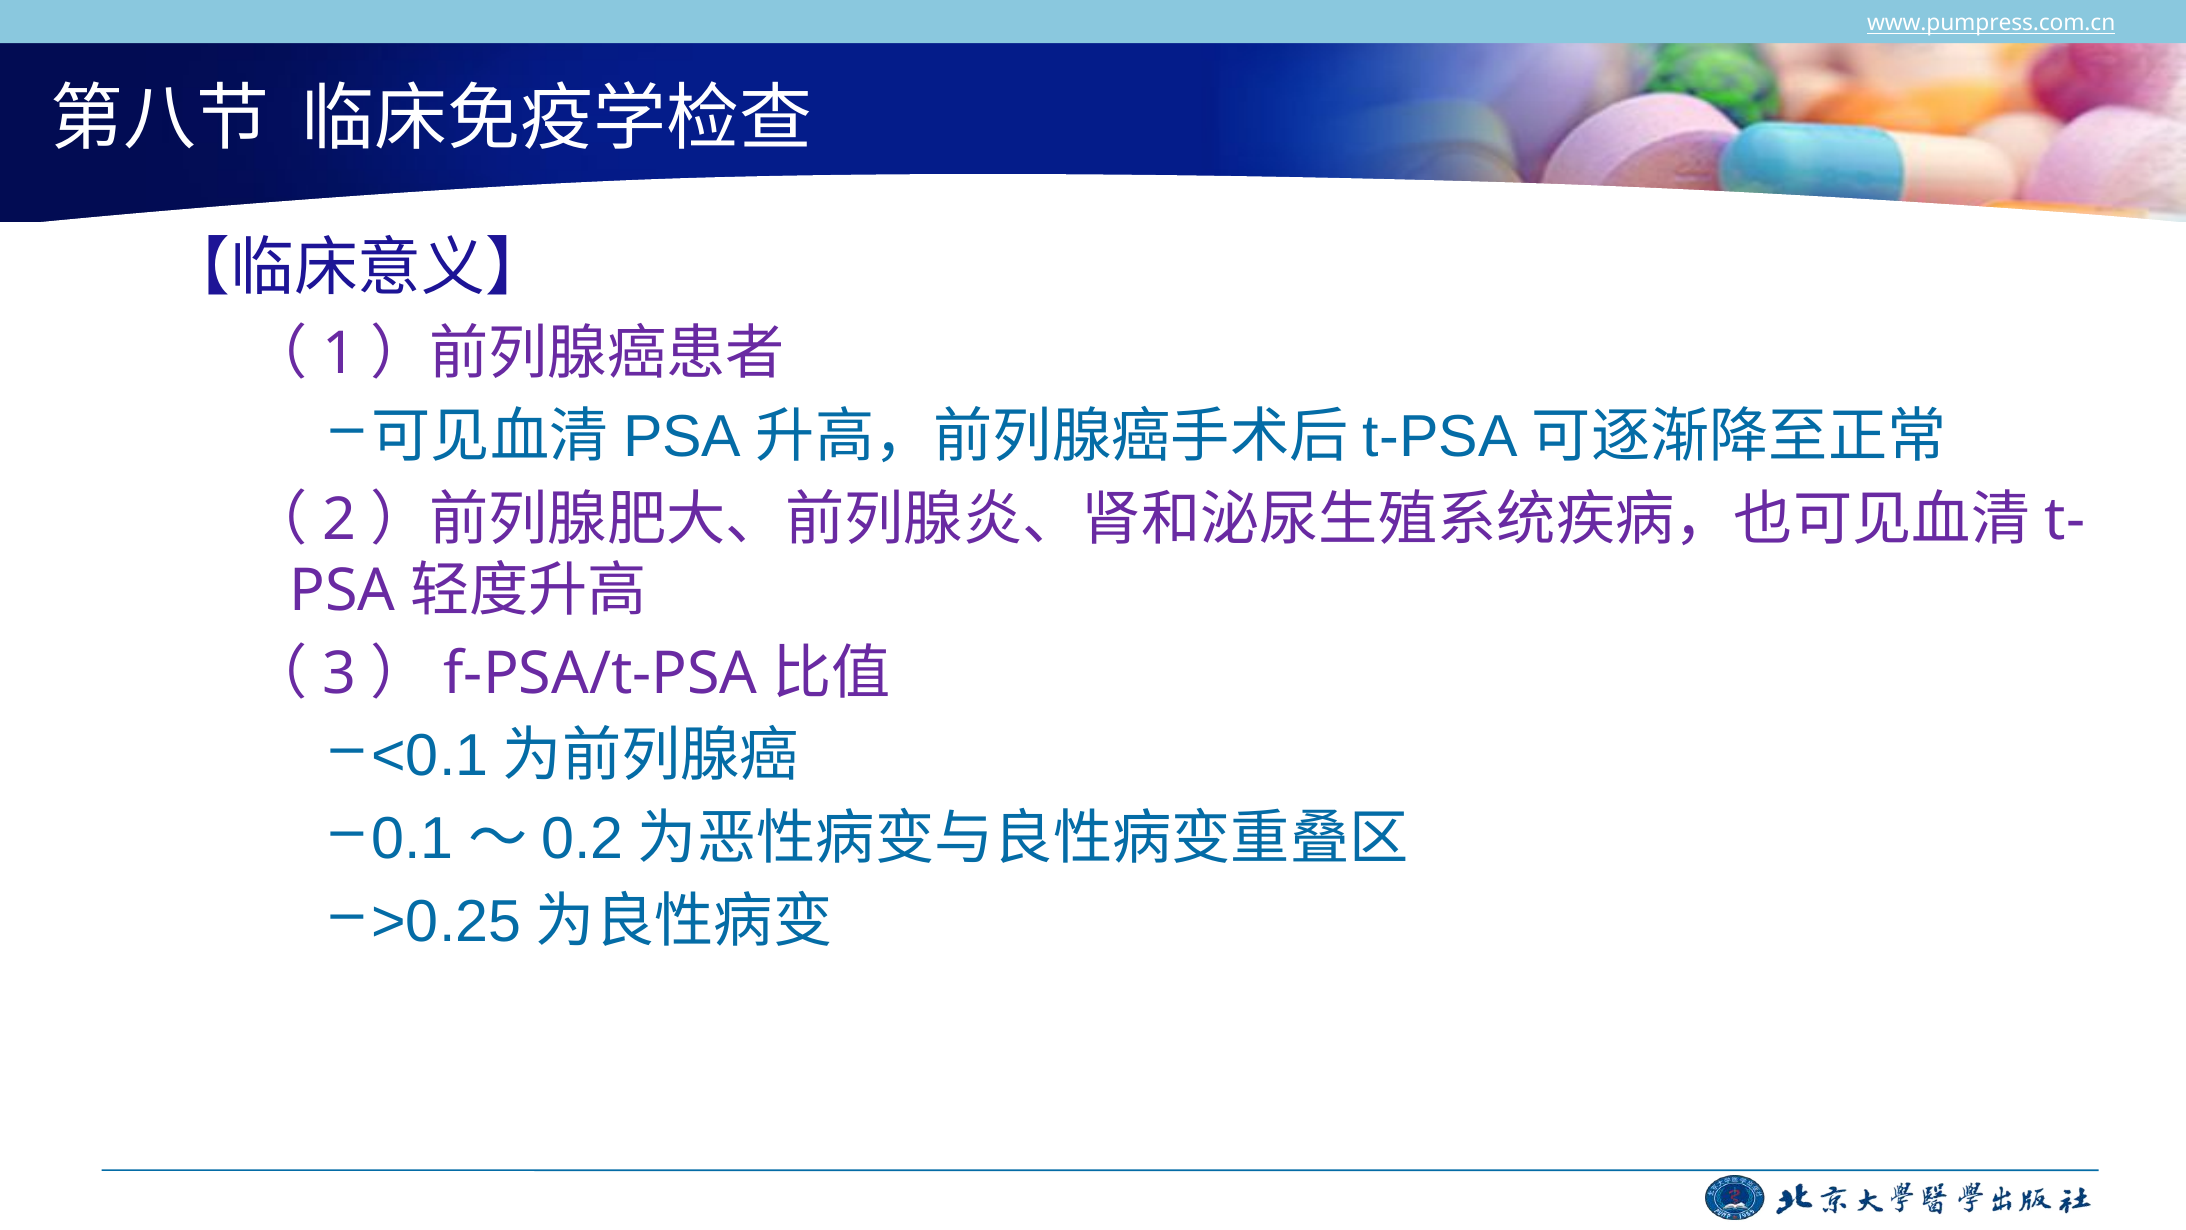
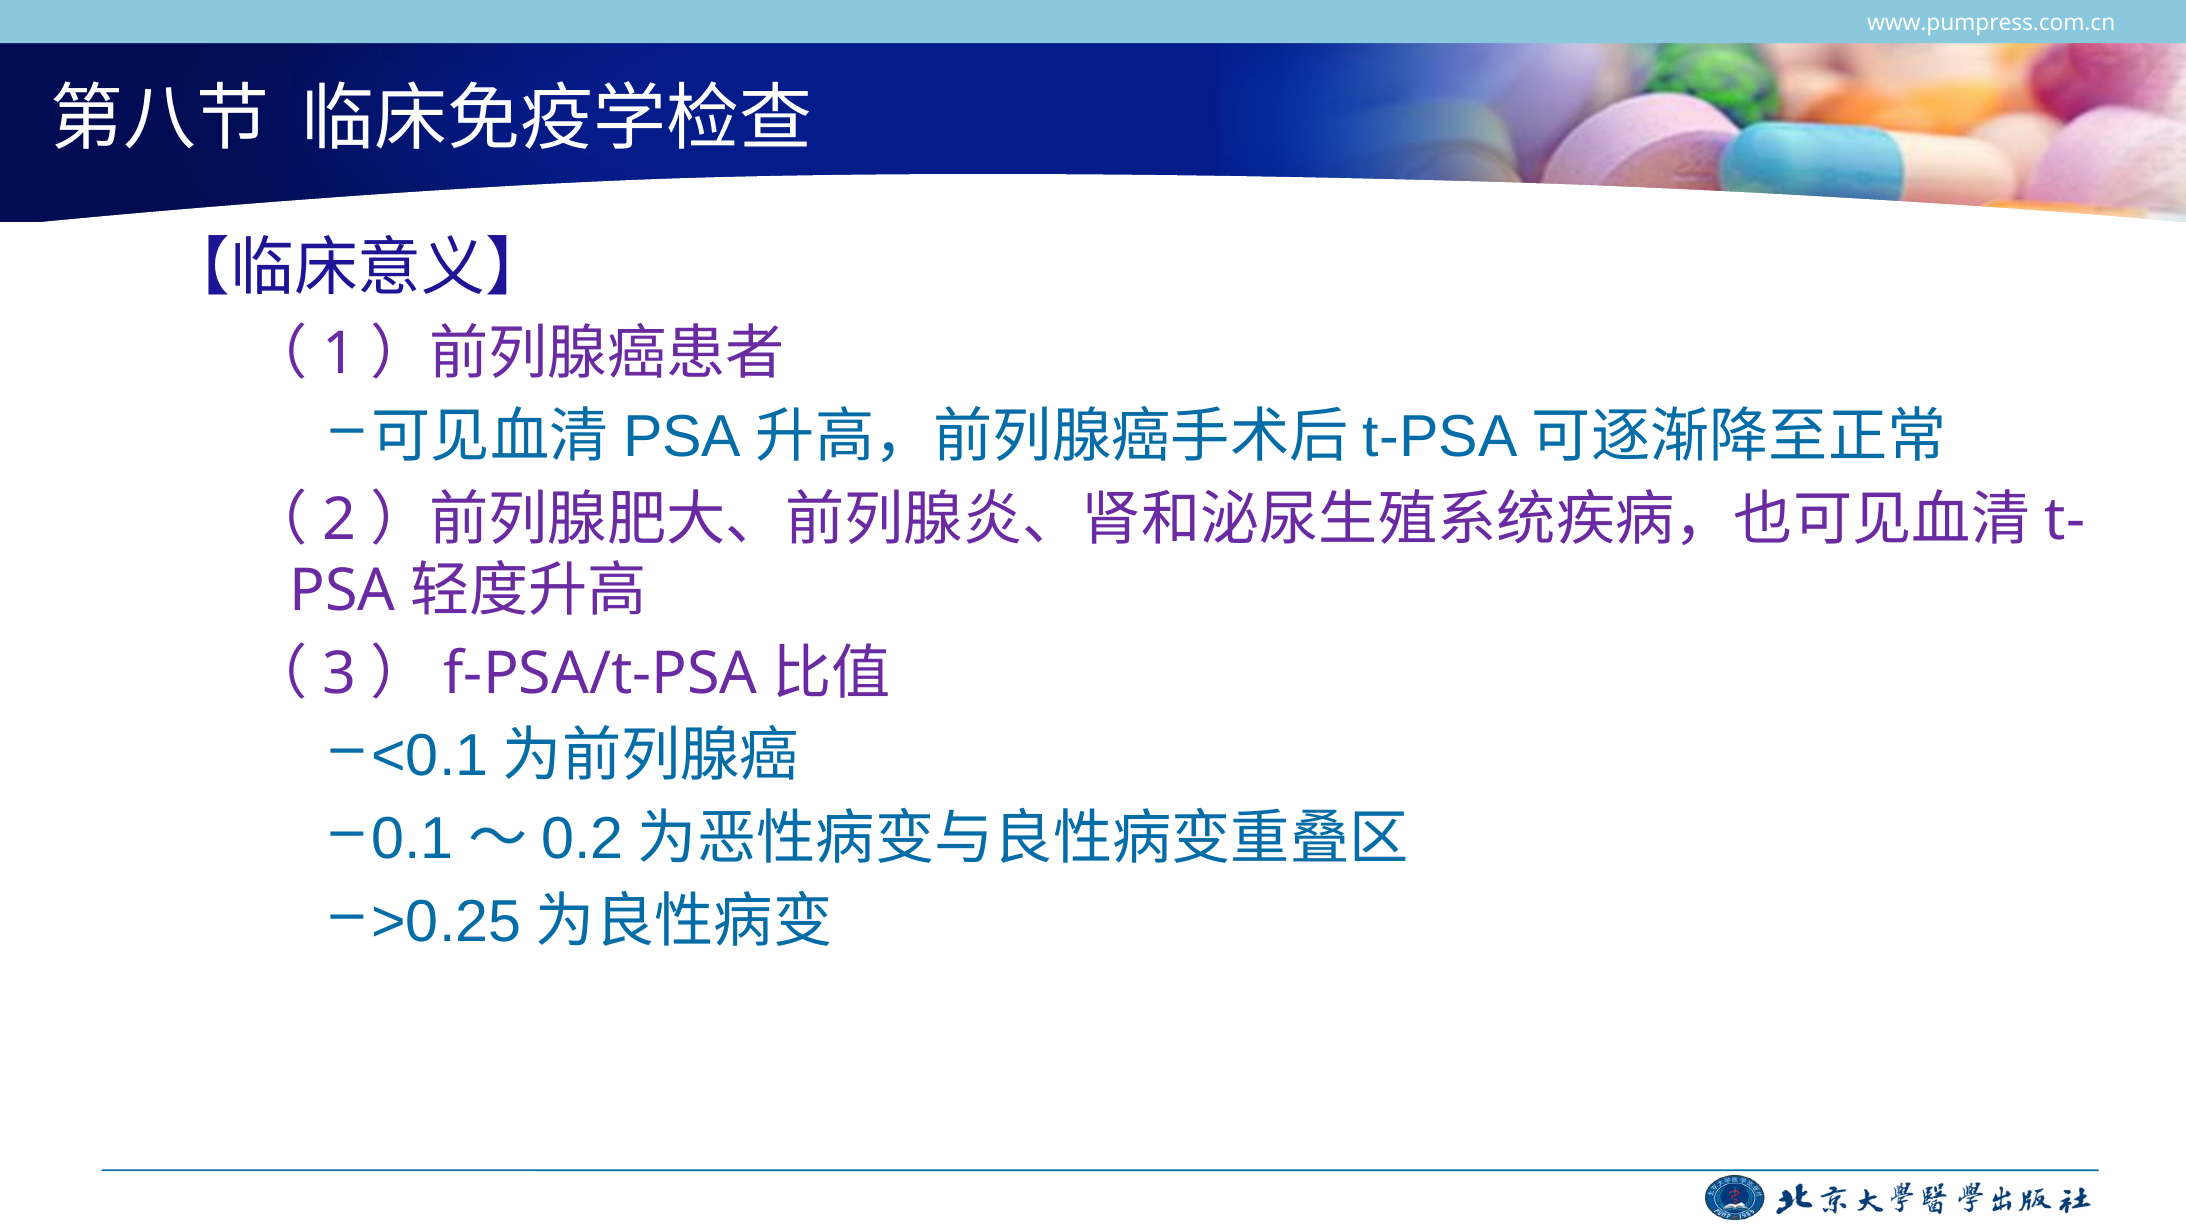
www.pumpress.com.cn underline: present -> none
